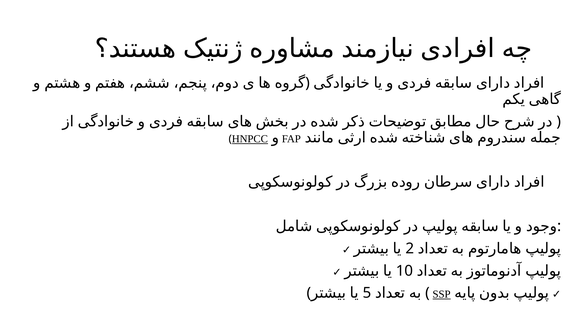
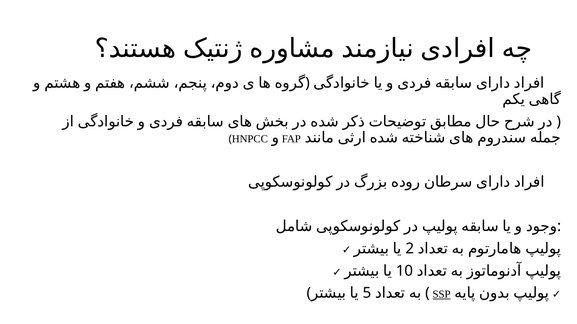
HNPCC underline: present -> none
